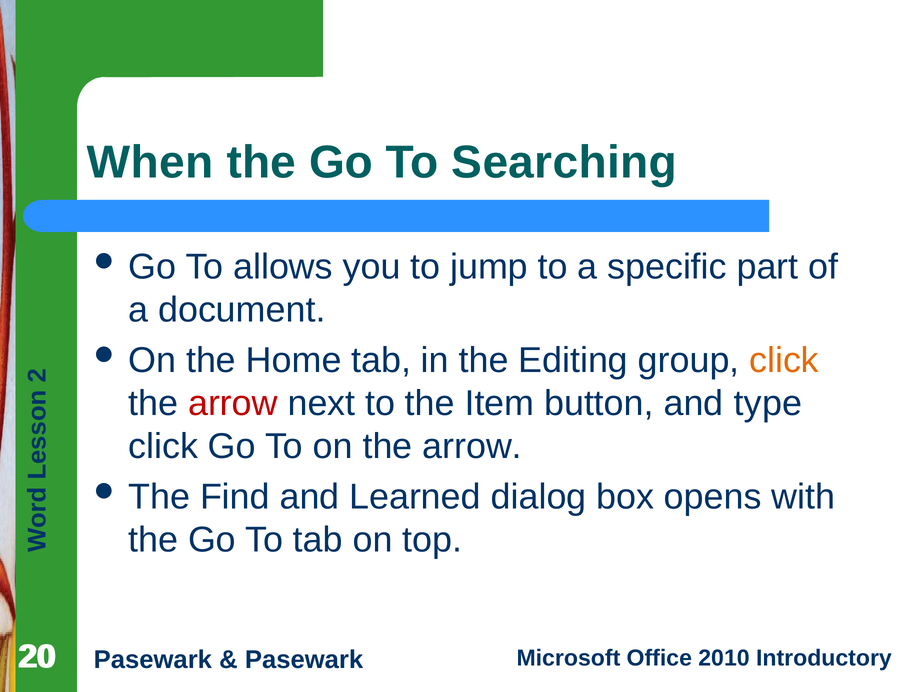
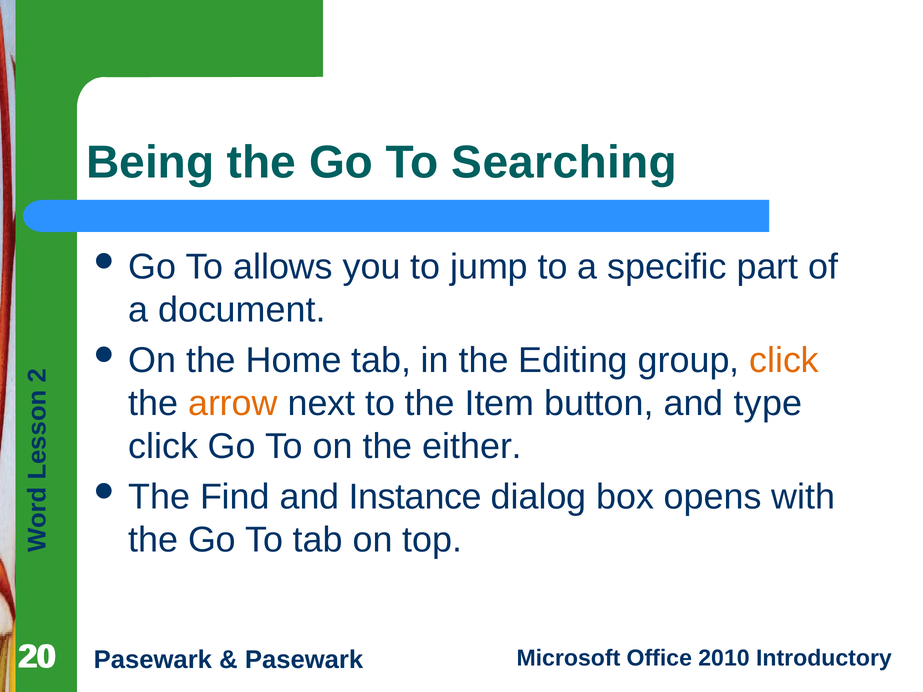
When: When -> Being
arrow at (233, 404) colour: red -> orange
on the arrow: arrow -> either
Learned: Learned -> Instance
